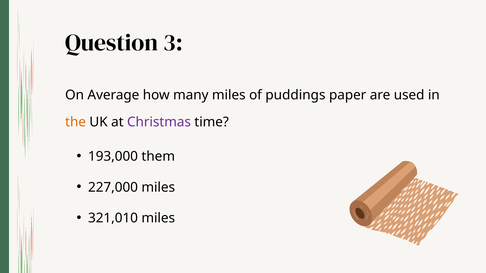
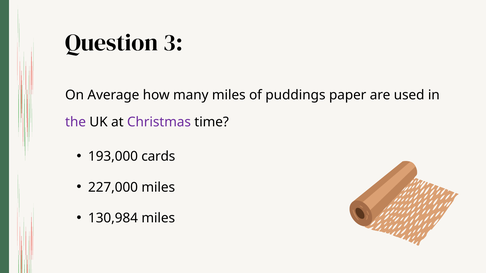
the colour: orange -> purple
them: them -> cards
321,010: 321,010 -> 130,984
